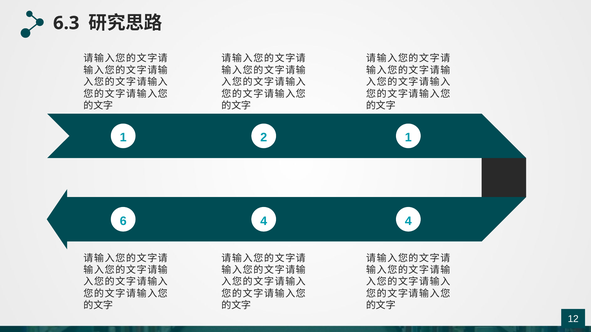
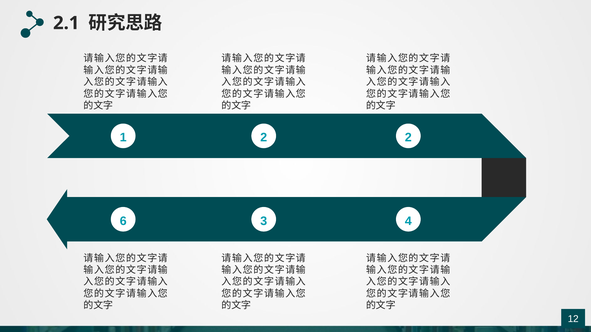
6.3: 6.3 -> 2.1
2 1: 1 -> 2
6 4: 4 -> 3
